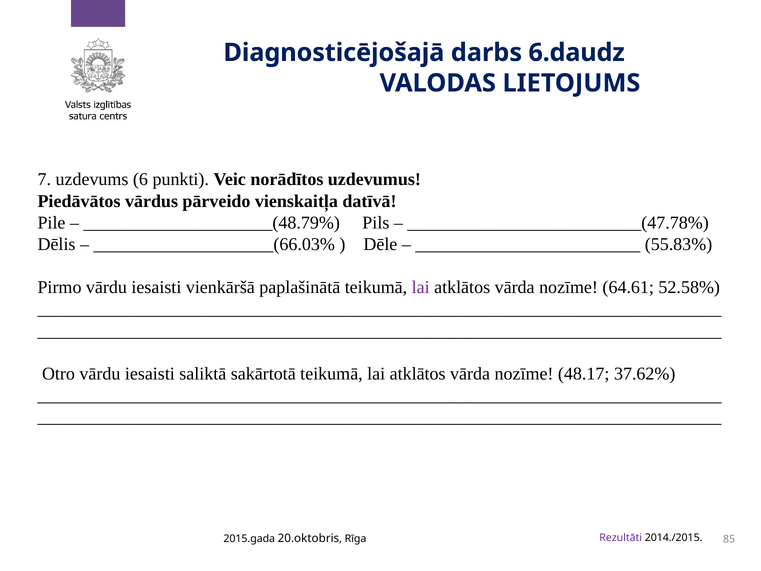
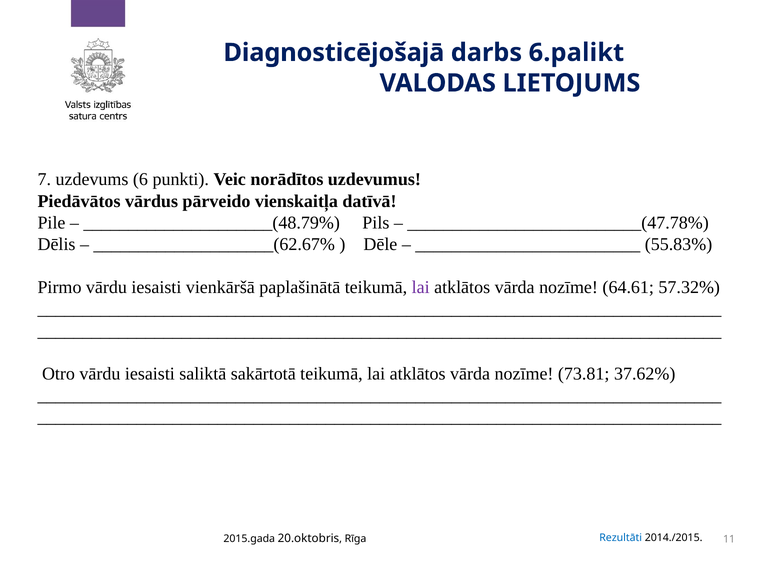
6.daudz: 6.daudz -> 6.palikt
____________________(66.03%: ____________________(66.03% -> ____________________(62.67%
52.58%: 52.58% -> 57.32%
48.17: 48.17 -> 73.81
Rezultāti colour: purple -> blue
85: 85 -> 11
